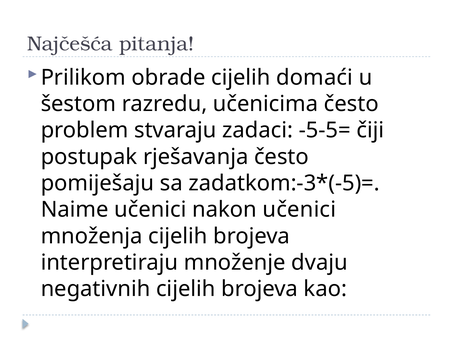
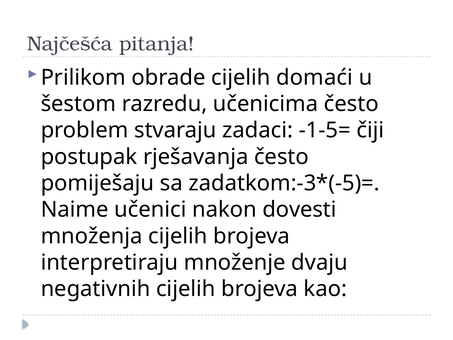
-5-5=: -5-5= -> -1-5=
nakon učenici: učenici -> dovesti
